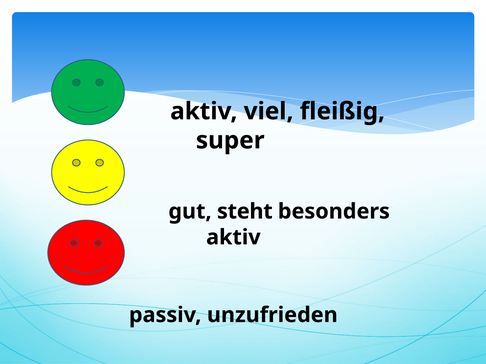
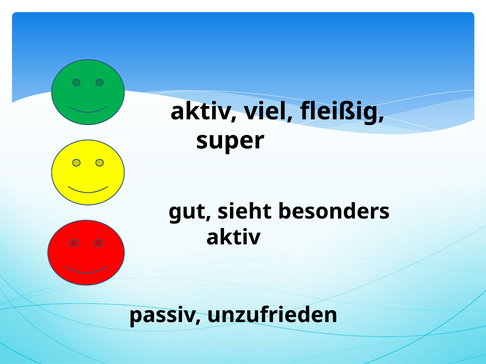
steht: steht -> sieht
